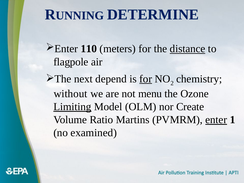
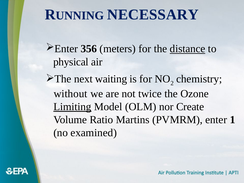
DETERMINE: DETERMINE -> NECESSARY
110: 110 -> 356
flagpole: flagpole -> physical
depend: depend -> waiting
for at (146, 79) underline: present -> none
menu: menu -> twice
enter at (216, 120) underline: present -> none
